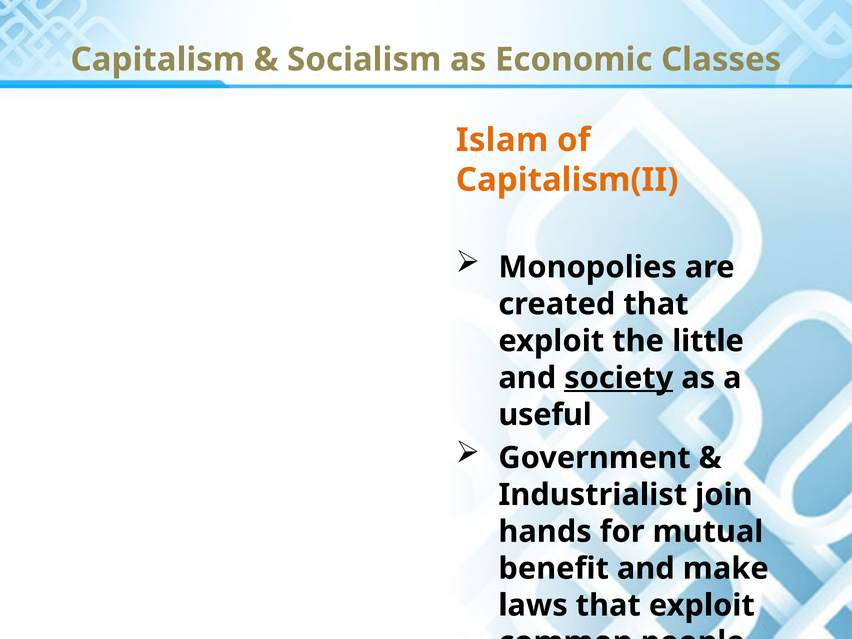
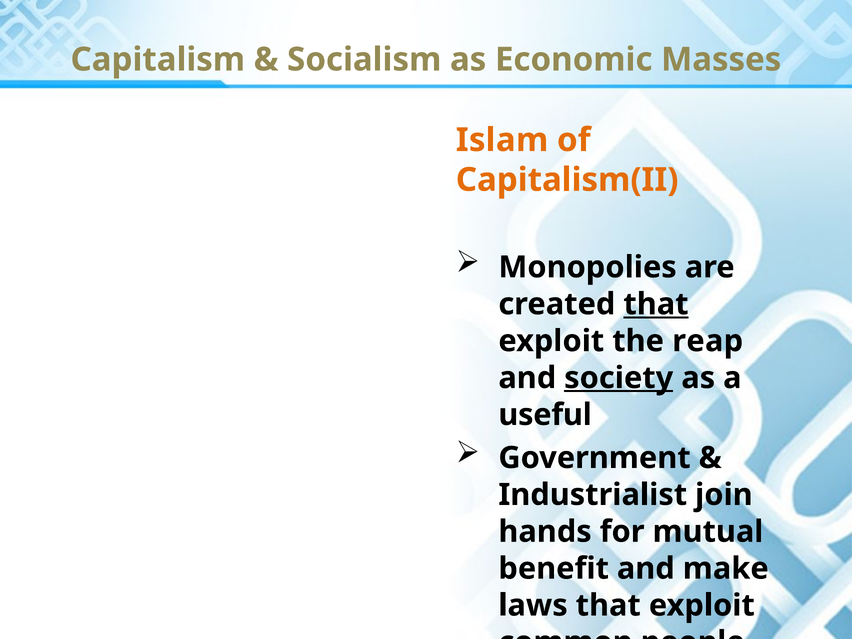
Classes: Classes -> Masses
that at (656, 304) underline: none -> present
little: little -> reap
